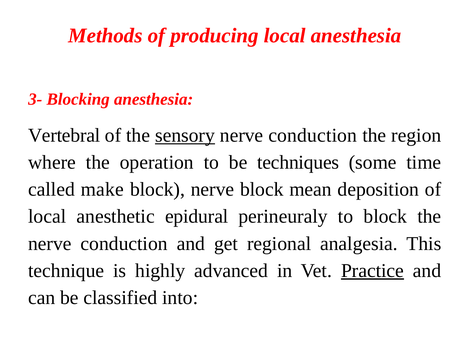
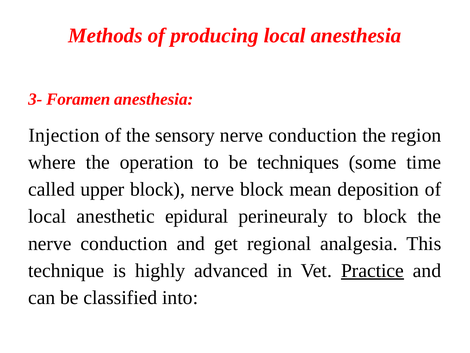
Blocking: Blocking -> Foramen
Vertebral: Vertebral -> Injection
sensory underline: present -> none
make: make -> upper
